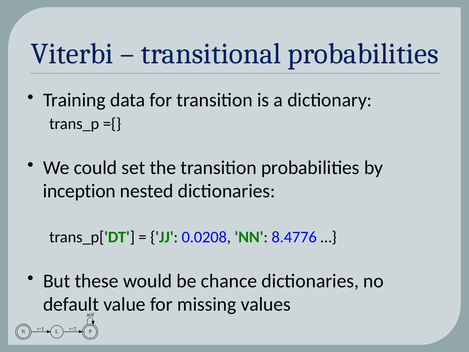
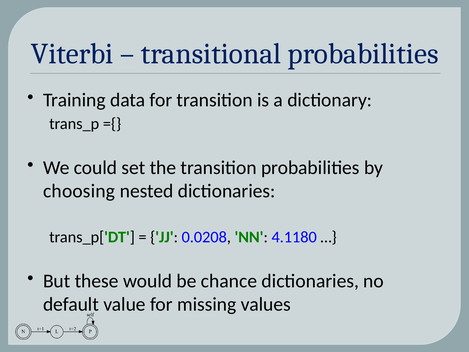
inception: inception -> choosing
8.4776: 8.4776 -> 4.1180
